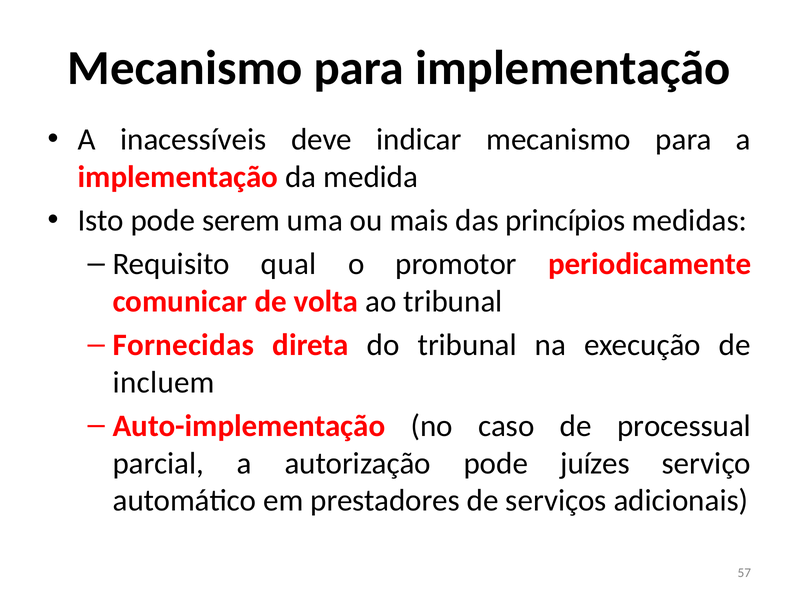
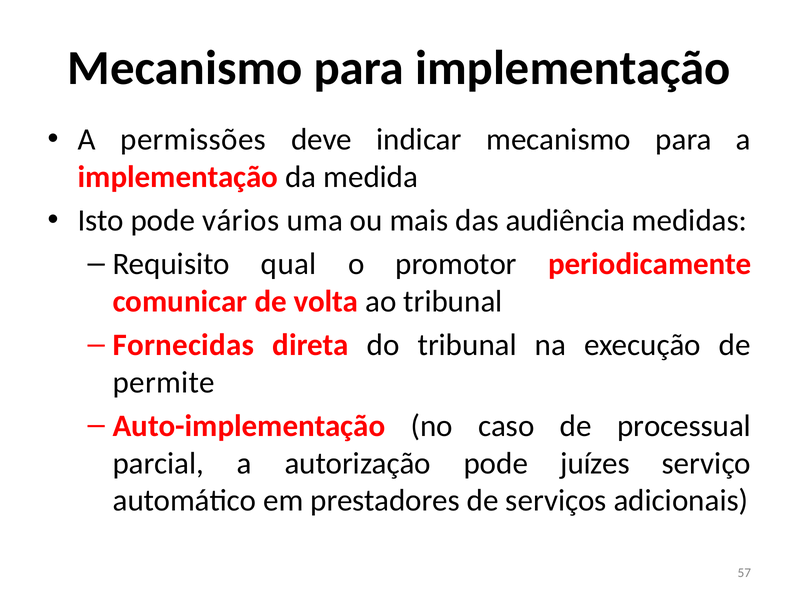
inacessíveis: inacessíveis -> permissões
serem: serem -> vários
princípios: princípios -> audiência
incluem: incluem -> permite
